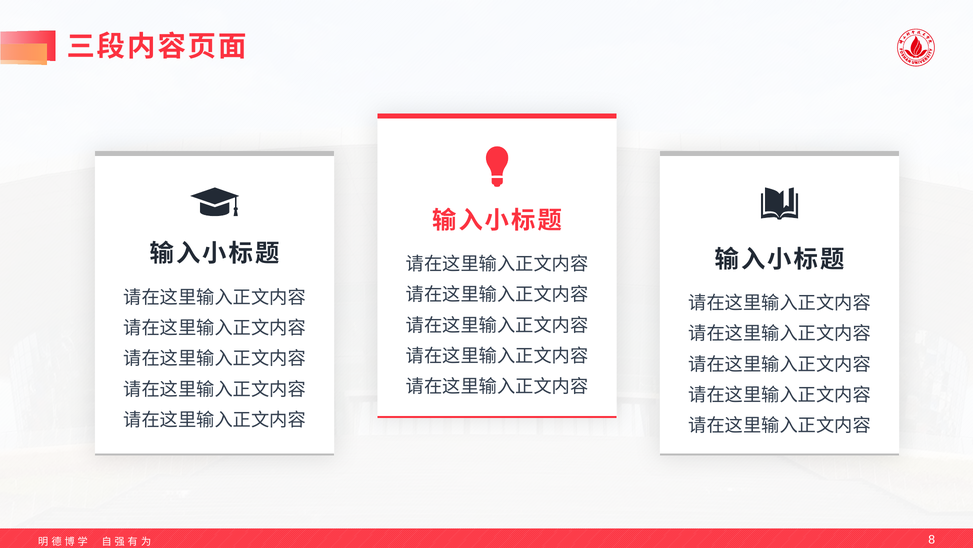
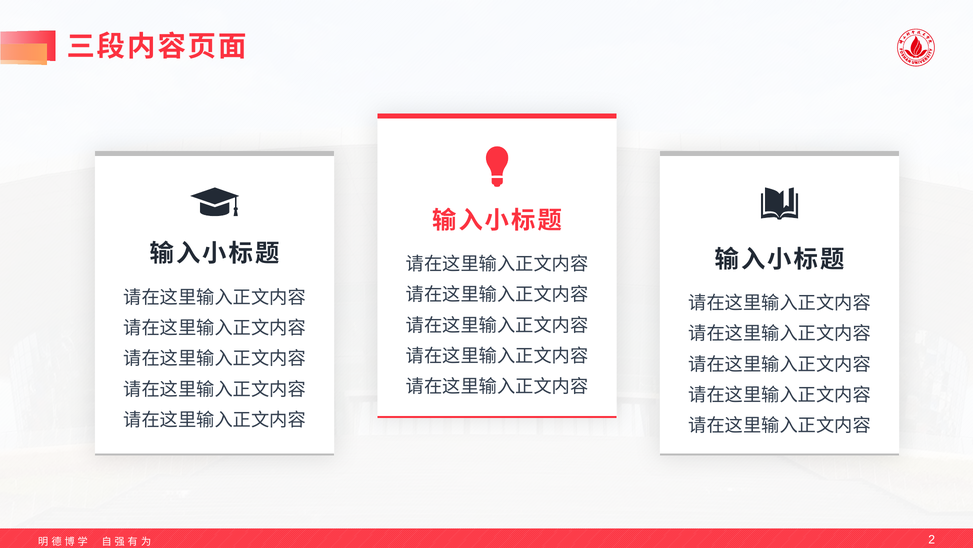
8: 8 -> 2
